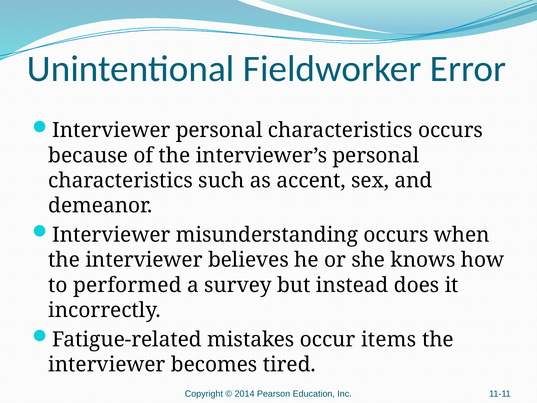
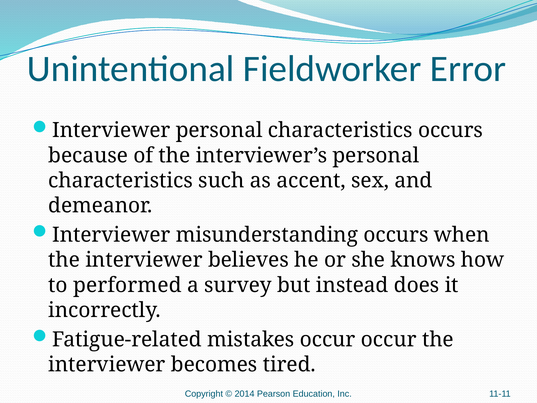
occur items: items -> occur
